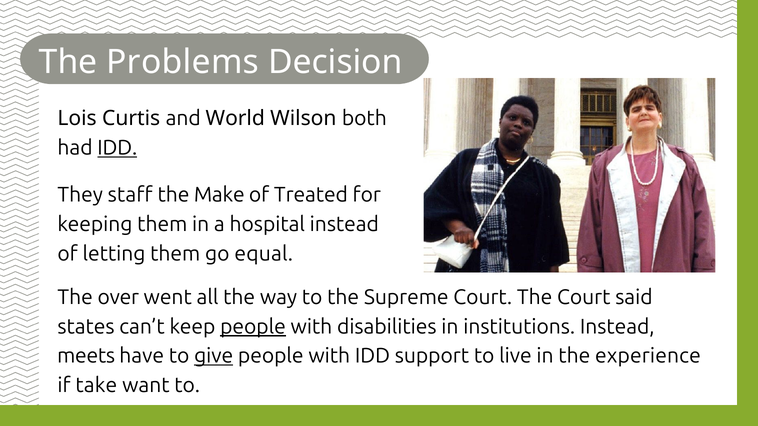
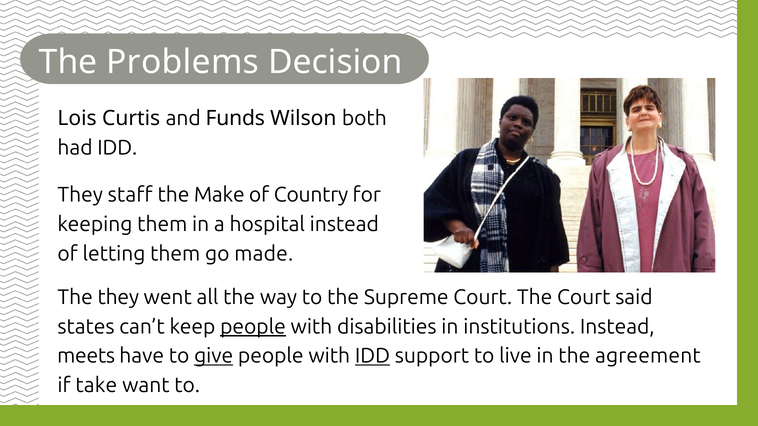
World: World -> Funds
IDD at (117, 148) underline: present -> none
Treated: Treated -> Country
equal: equal -> made
The over: over -> they
IDD at (372, 356) underline: none -> present
experience: experience -> agreement
